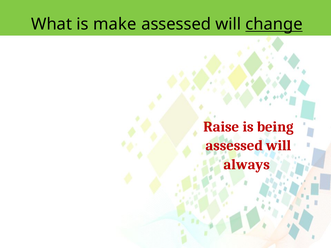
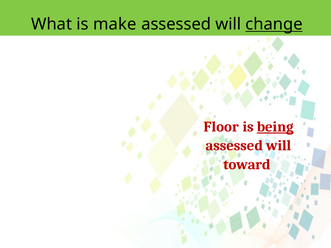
Raise: Raise -> Floor
being underline: none -> present
always: always -> toward
